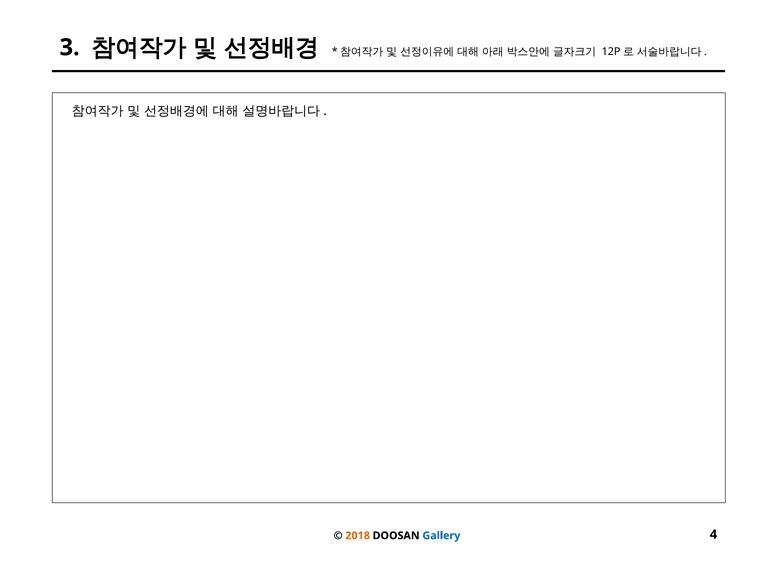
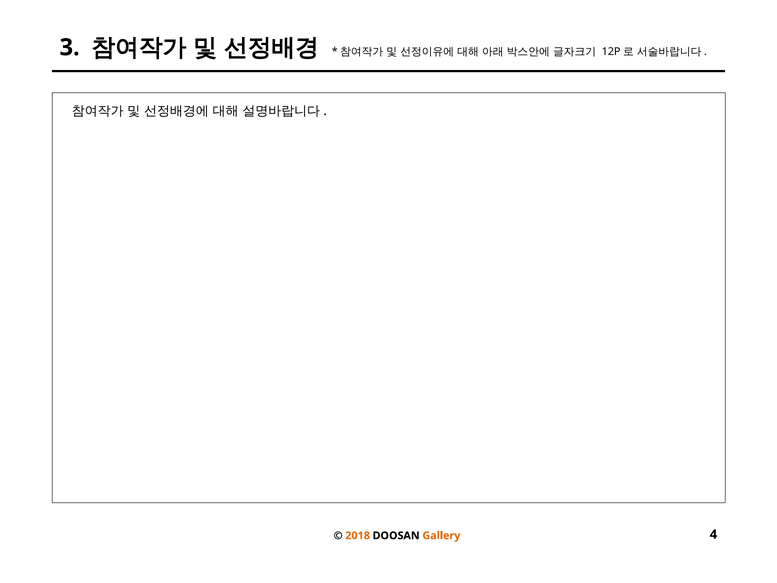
Gallery colour: blue -> orange
